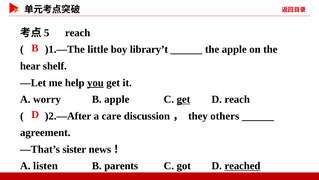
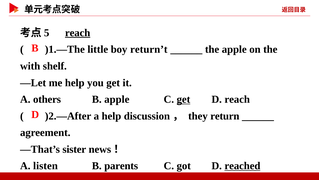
reach at (78, 33) underline: none -> present
library’t: library’t -> return’t
hear: hear -> with
you underline: present -> none
worry: worry -> others
a care: care -> help
others: others -> return
